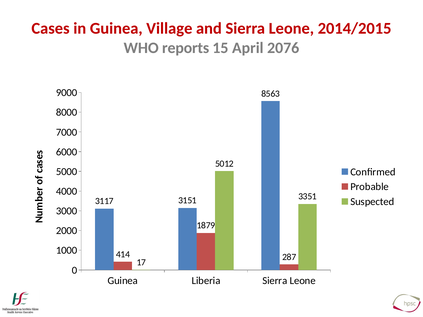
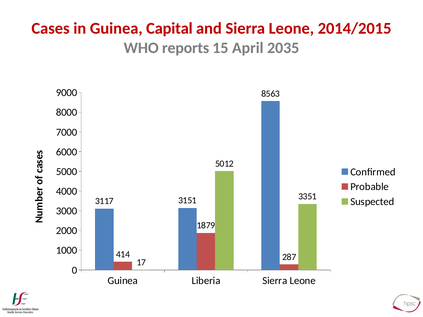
Village: Village -> Capital
2076: 2076 -> 2035
